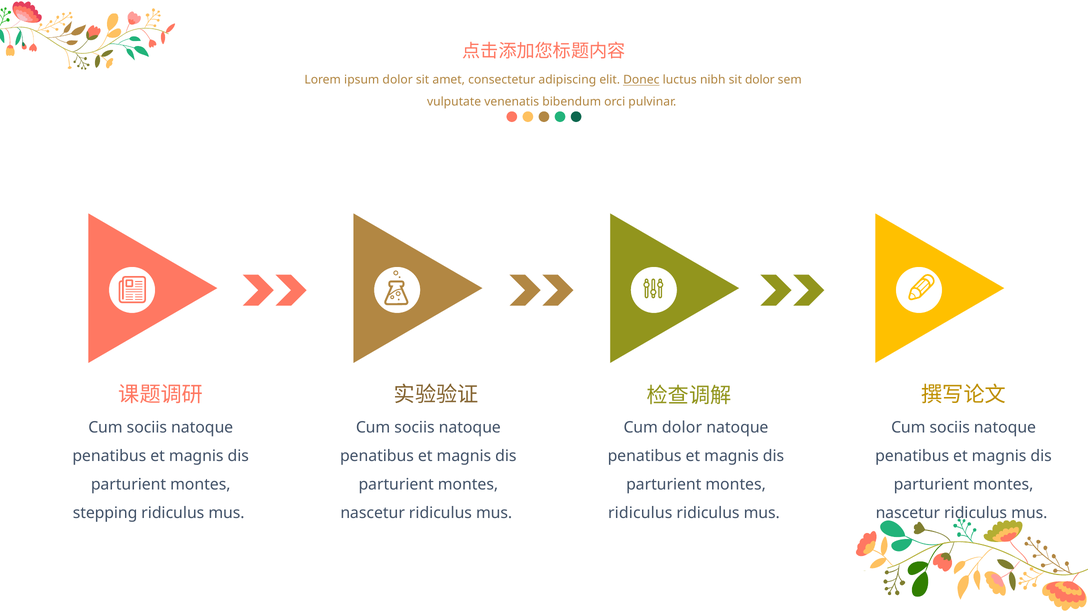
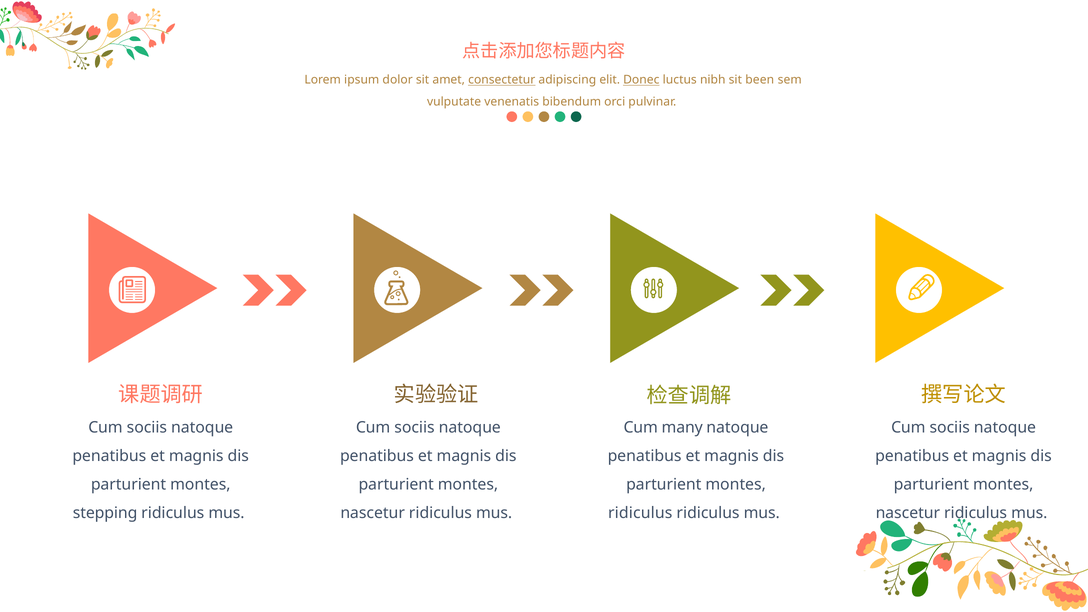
consectetur underline: none -> present
sit dolor: dolor -> been
Cum dolor: dolor -> many
